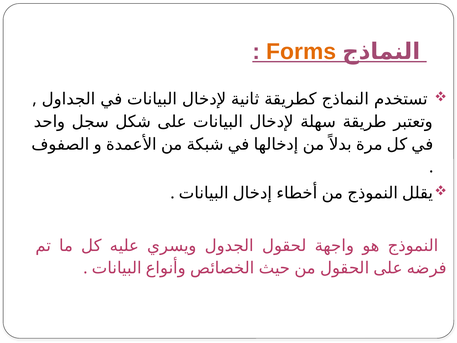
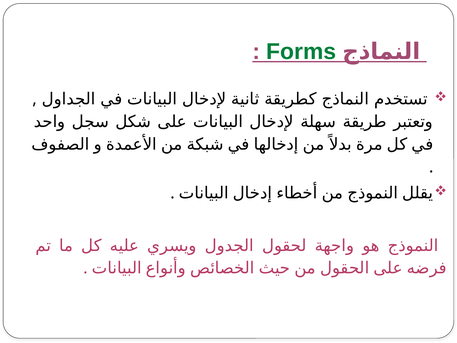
Forms colour: orange -> green
